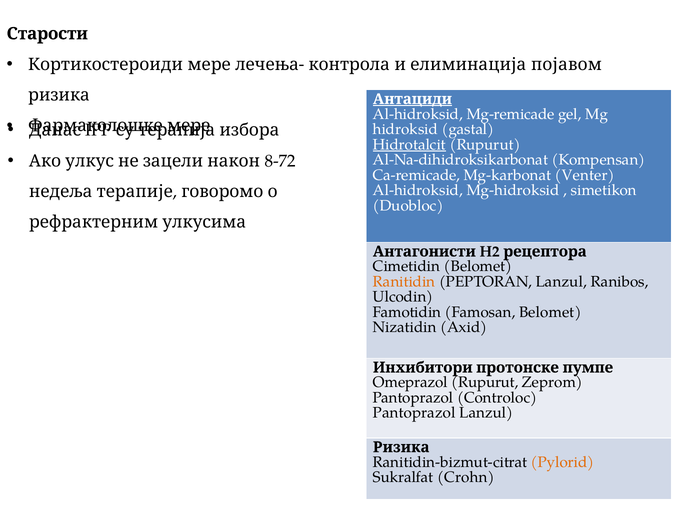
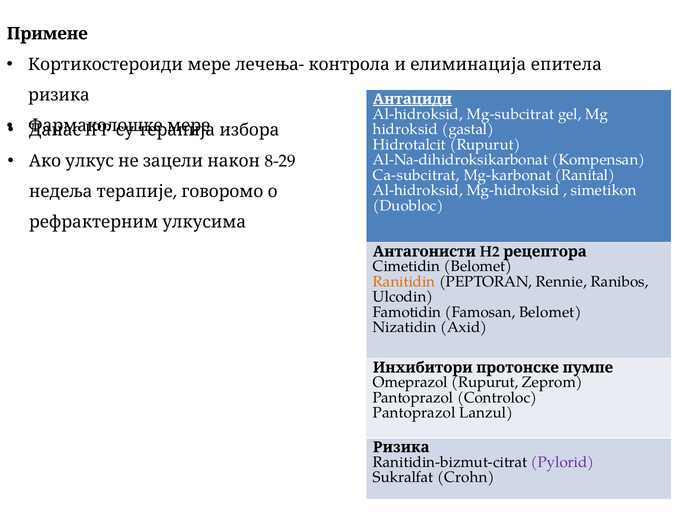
Старости: Старости -> Примене
појавом: појавом -> епитела
Mg-remicade: Mg-remicade -> Mg-subcitrat
Hidrotalcit underline: present -> none
8-72: 8-72 -> 8-29
Ca-remicade: Ca-remicade -> Ca-subcitrat
Venter: Venter -> Ranital
PEPTORAN Lanzul: Lanzul -> Rennie
Pylorid colour: orange -> purple
